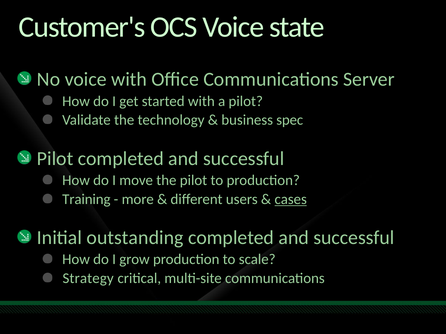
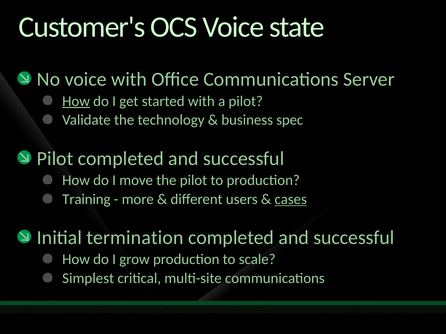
How at (76, 101) underline: none -> present
outstanding: outstanding -> termination
Strategy: Strategy -> Simplest
